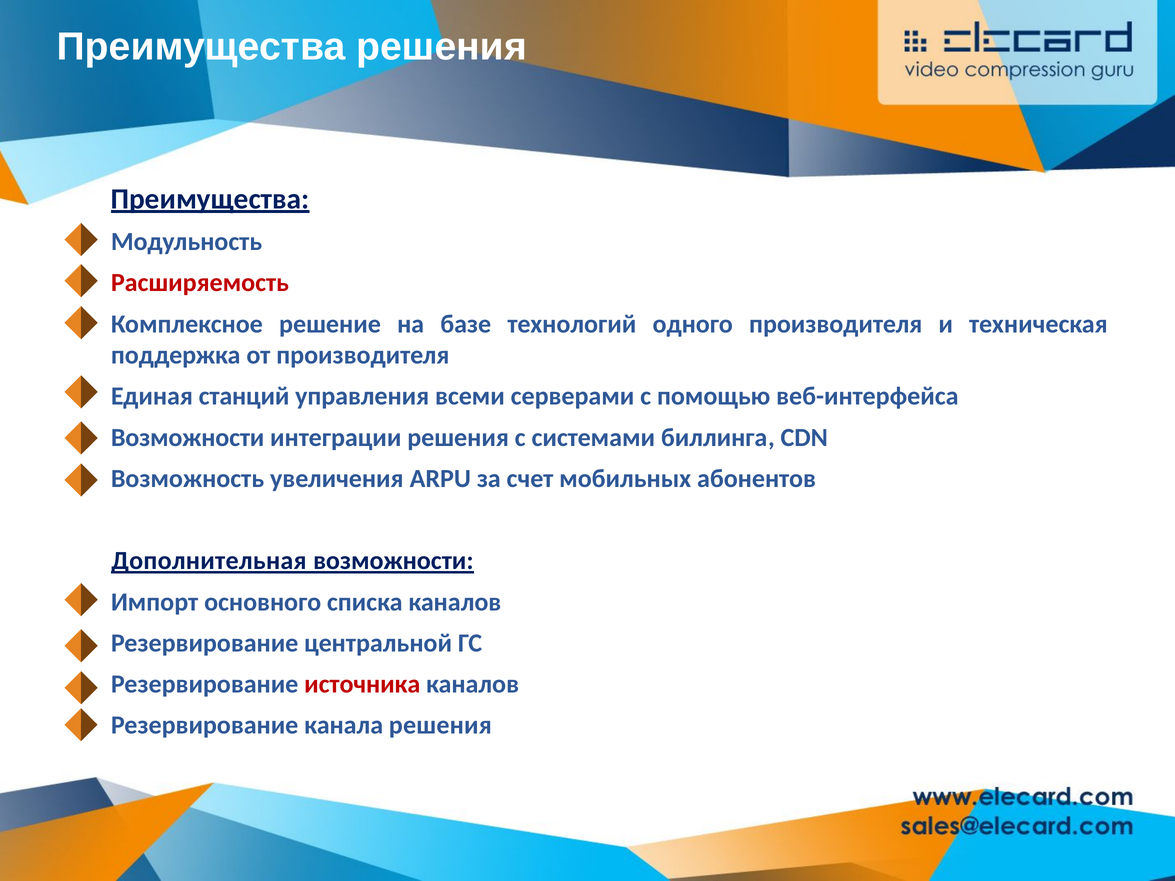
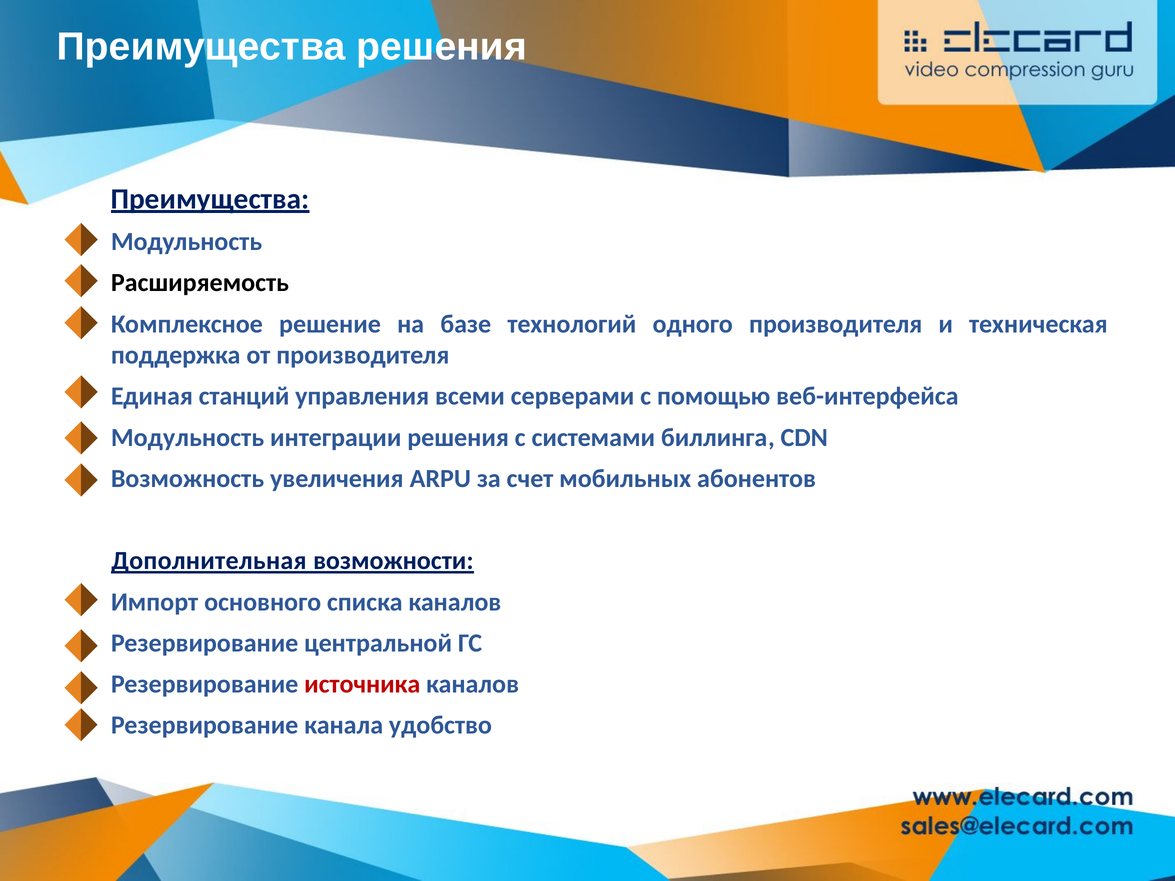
Расширяемость colour: red -> black
Возможности at (188, 438): Возможности -> Модульность
канала решения: решения -> удобство
